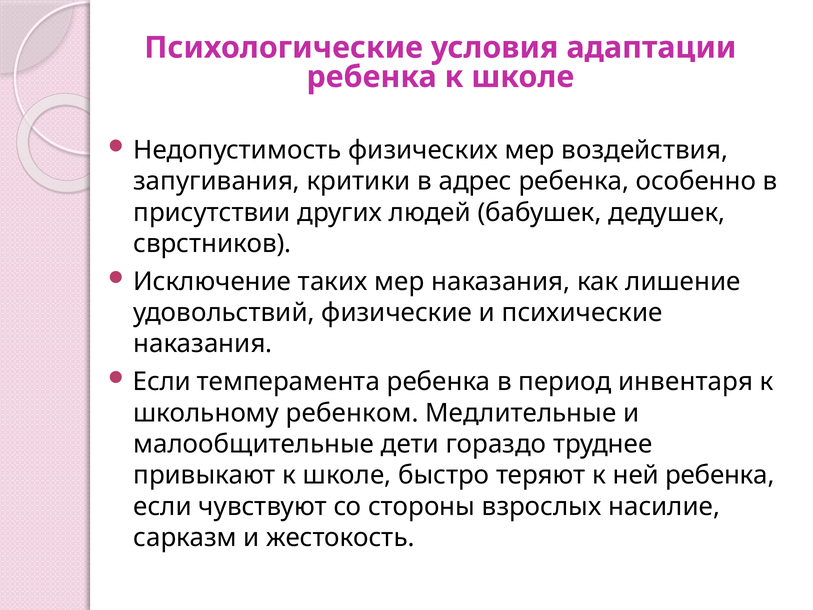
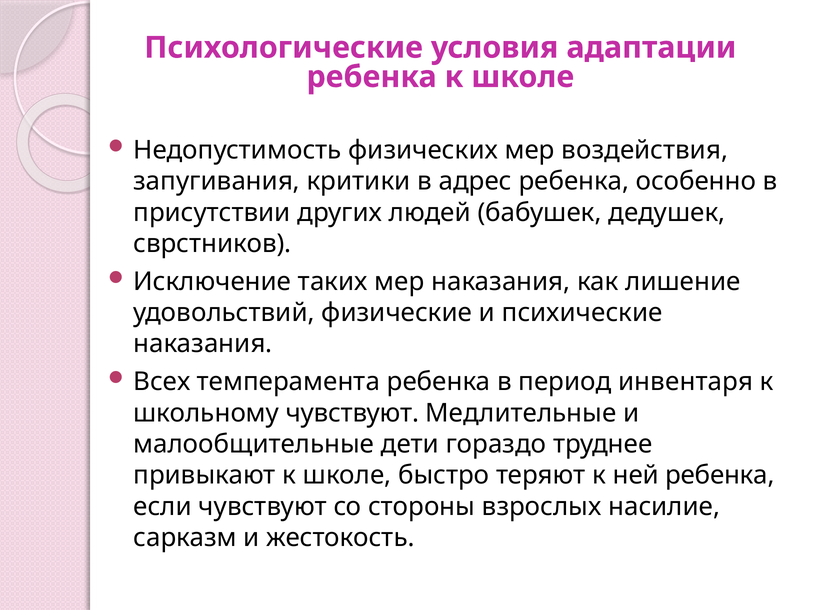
Если at (162, 382): Если -> Всех
школьному ребенком: ребенком -> чувствуют
